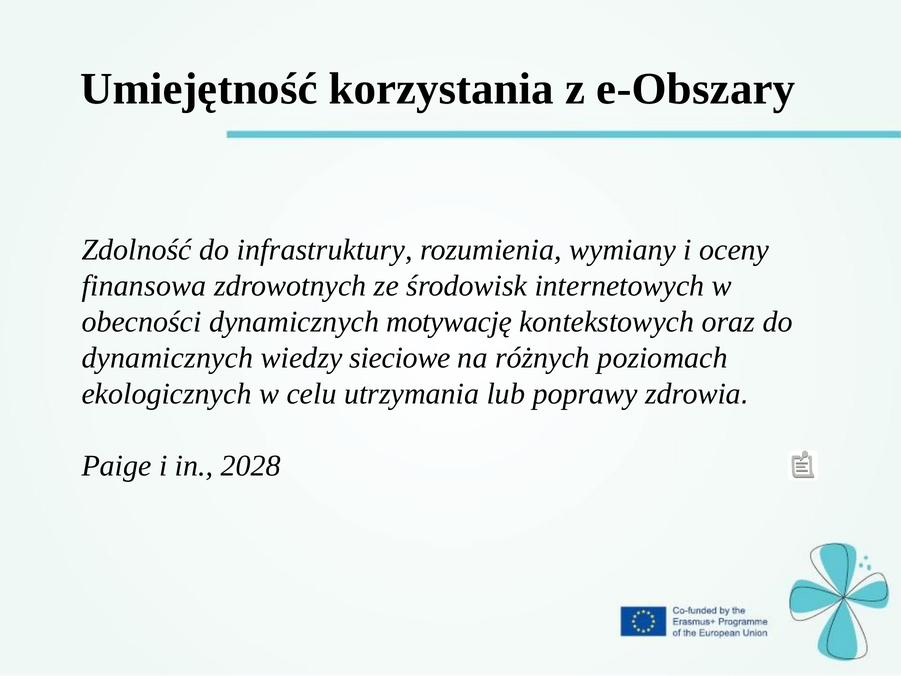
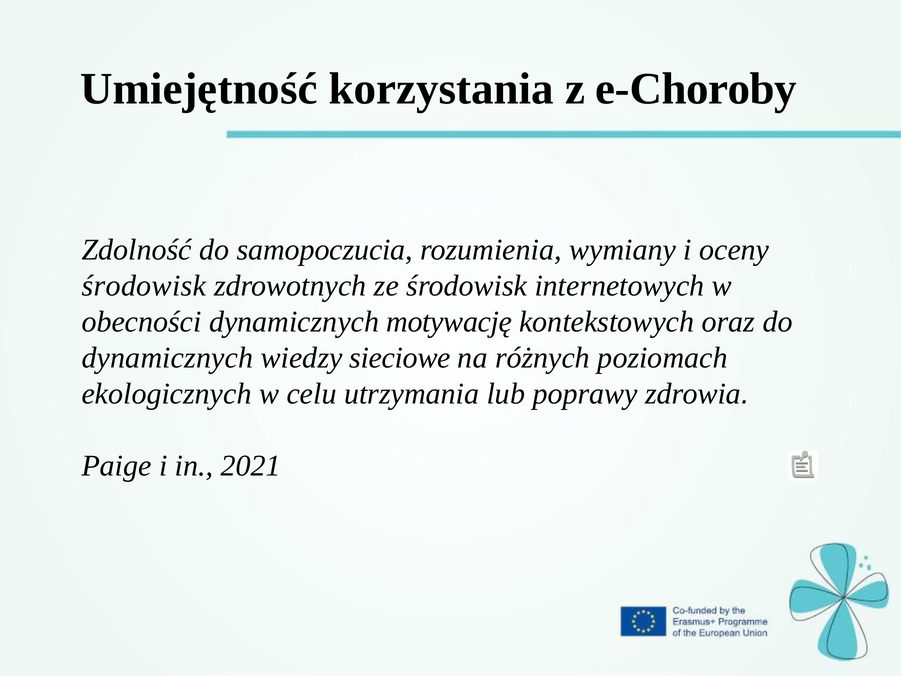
e-Obszary: e-Obszary -> e-Choroby
infrastruktury: infrastruktury -> samopoczucia
finansowa at (144, 286): finansowa -> środowisk
2028: 2028 -> 2021
